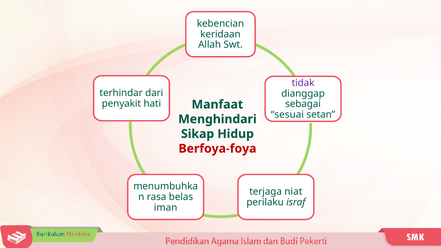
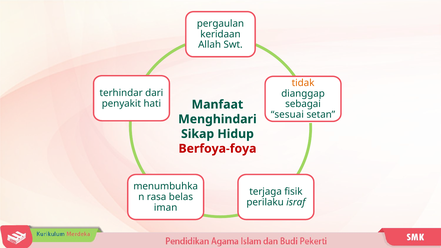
kebencian: kebencian -> pergaulan
tidak colour: purple -> orange
niat: niat -> fisik
